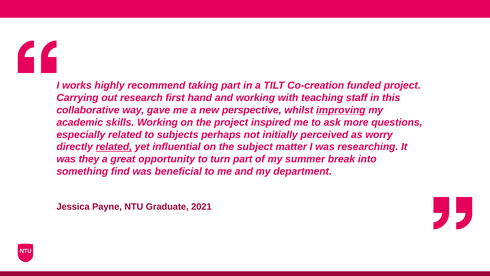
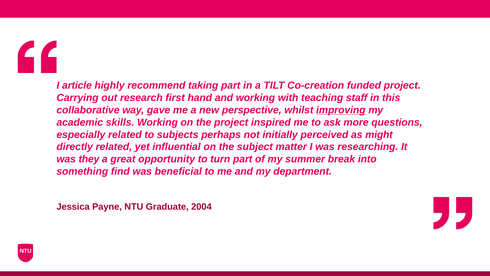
works: works -> article
worry: worry -> might
related at (114, 147) underline: present -> none
2021: 2021 -> 2004
